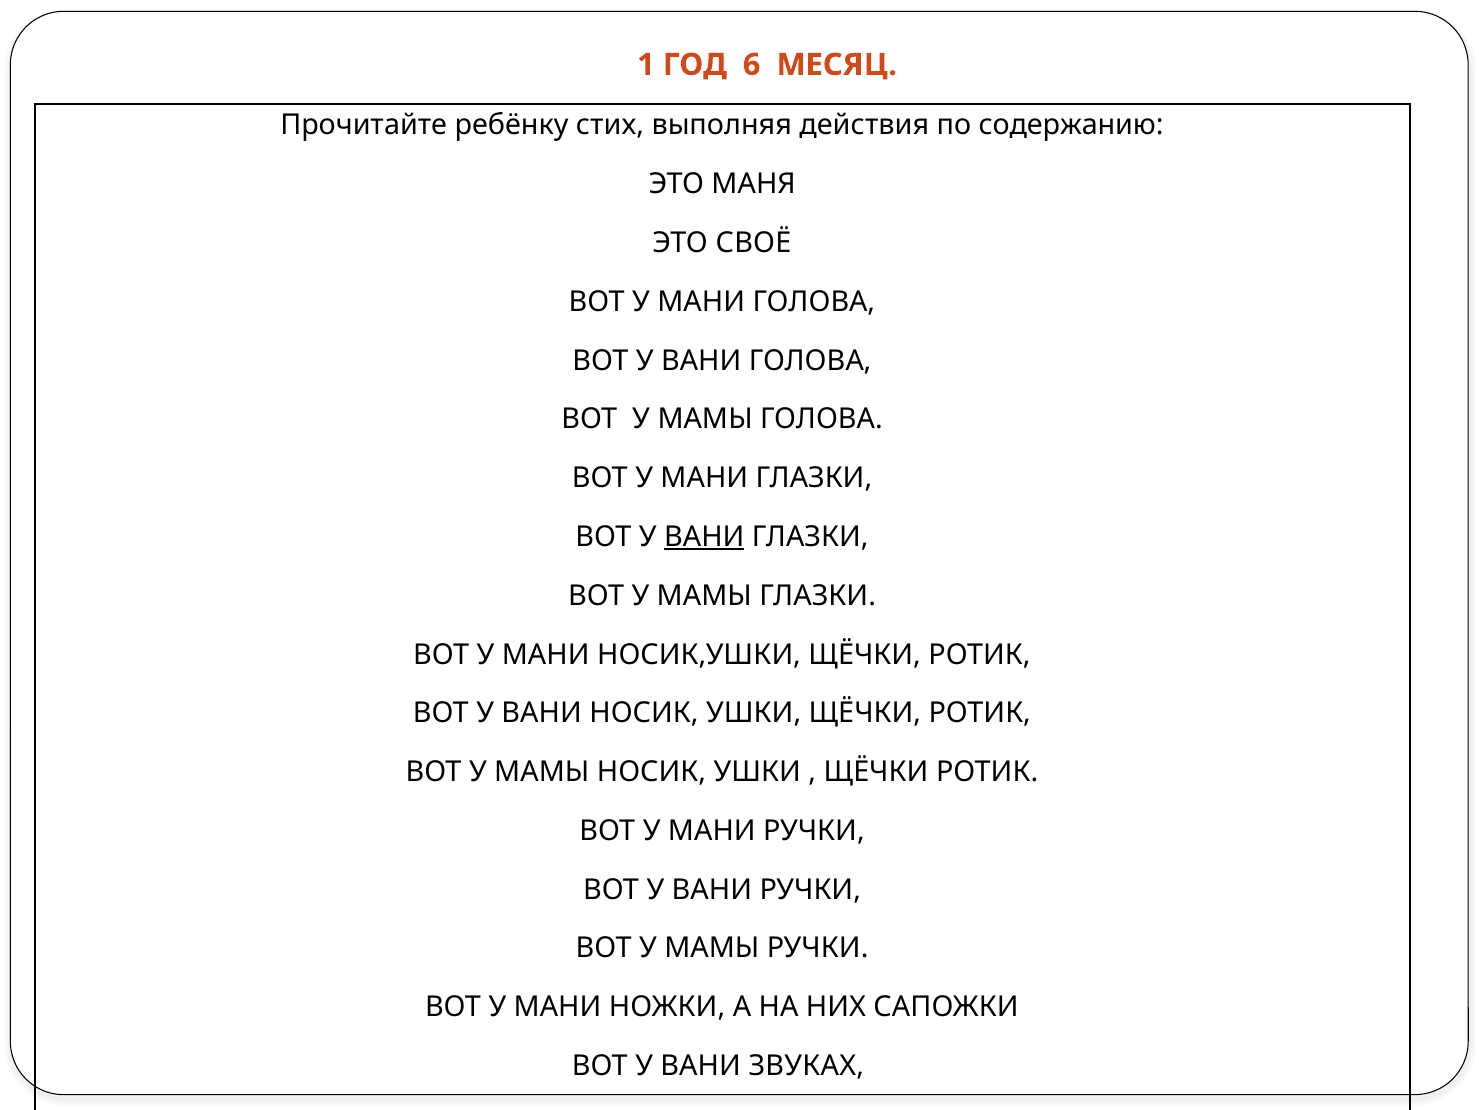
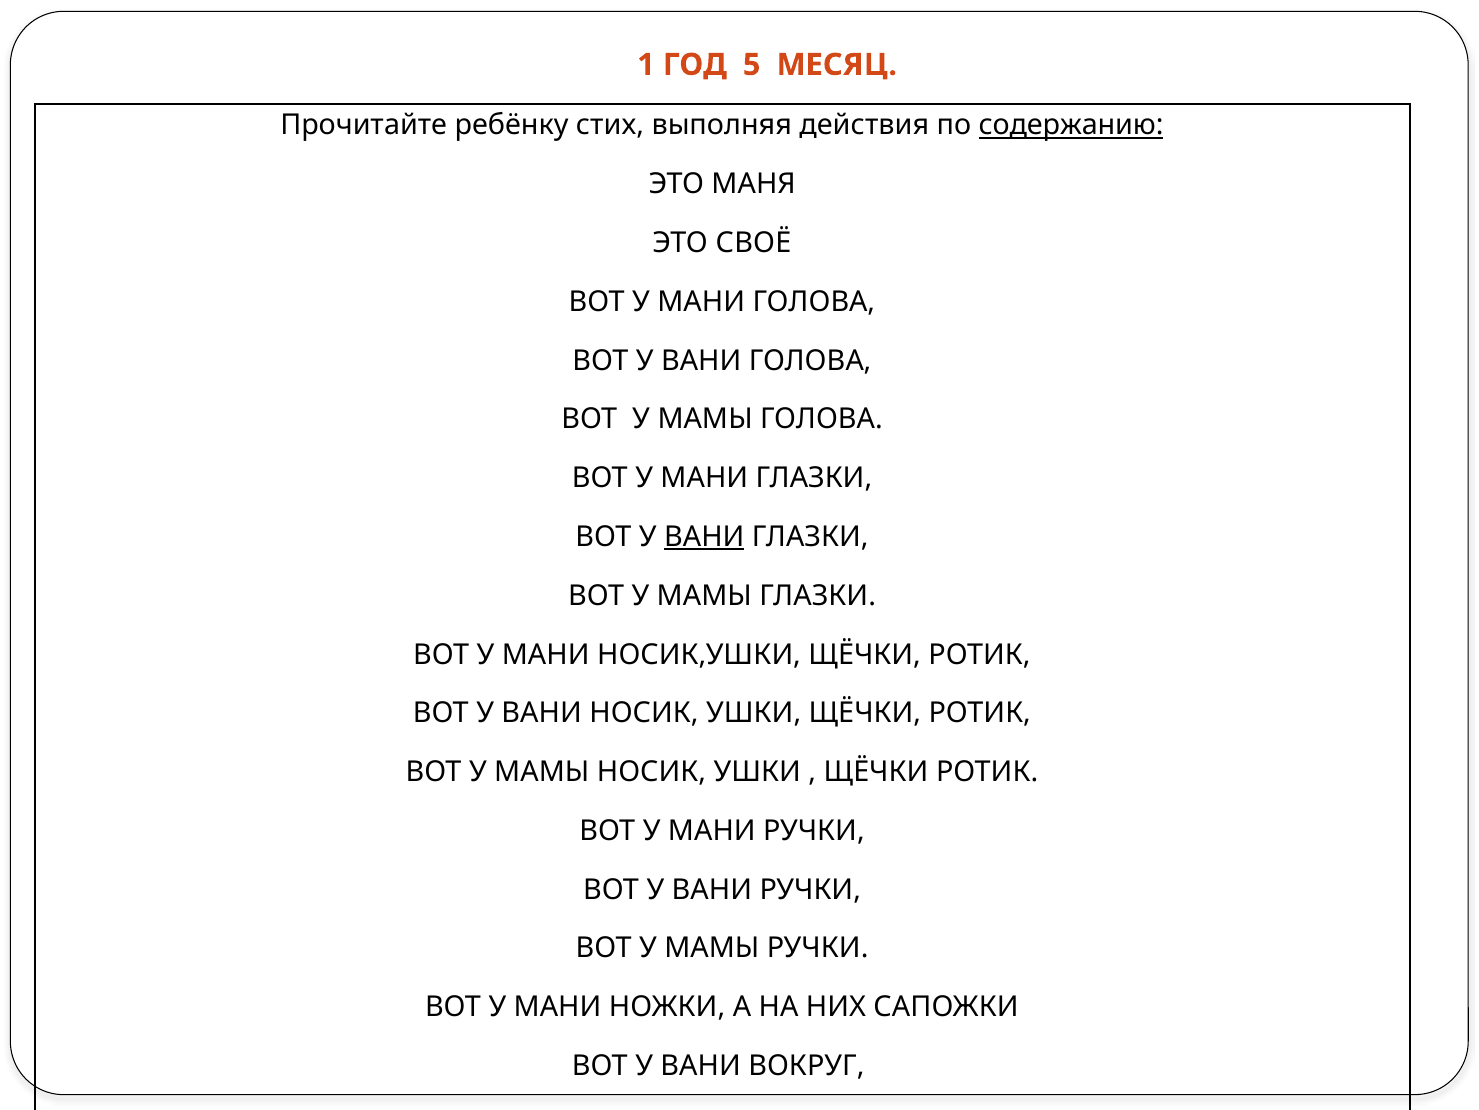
6: 6 -> 5
содержанию underline: none -> present
ЗВУКАХ: ЗВУКАХ -> ВОКРУГ
